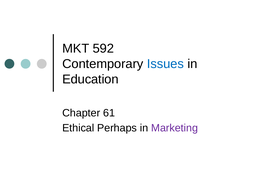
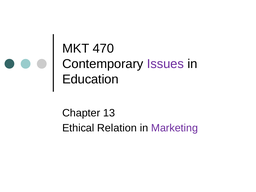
592: 592 -> 470
Issues colour: blue -> purple
61: 61 -> 13
Perhaps: Perhaps -> Relation
